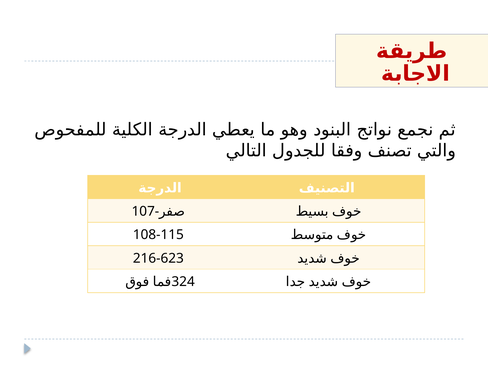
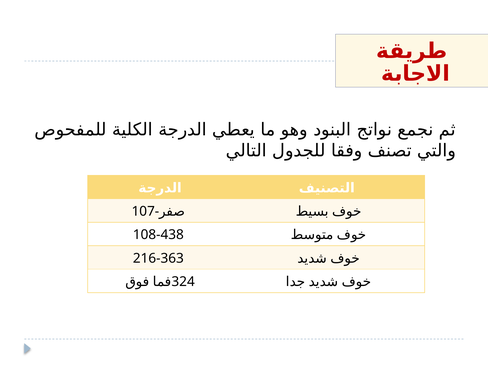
108-115: 108-115 -> 108-438
216-623: 216-623 -> 216-363
